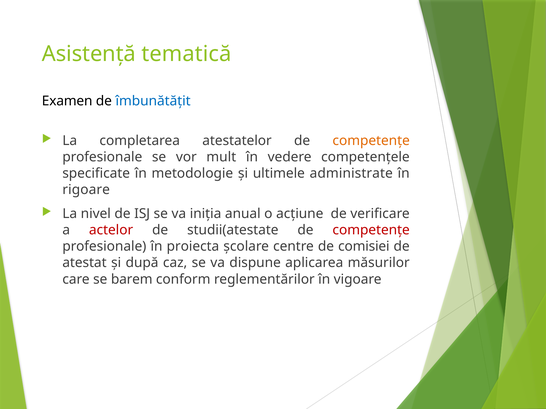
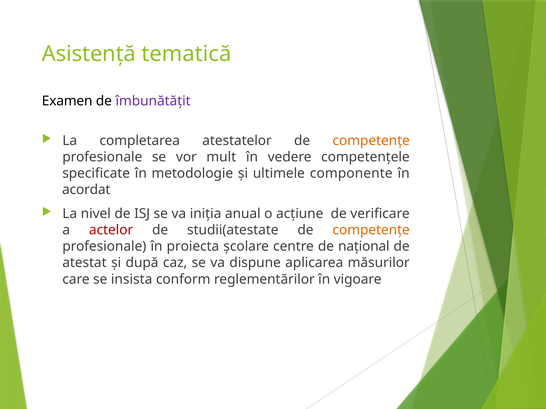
îmbunătățit colour: blue -> purple
administrate: administrate -> componente
rigoare: rigoare -> acordat
competențe at (371, 230) colour: red -> orange
comisiei: comisiei -> național
barem: barem -> insista
